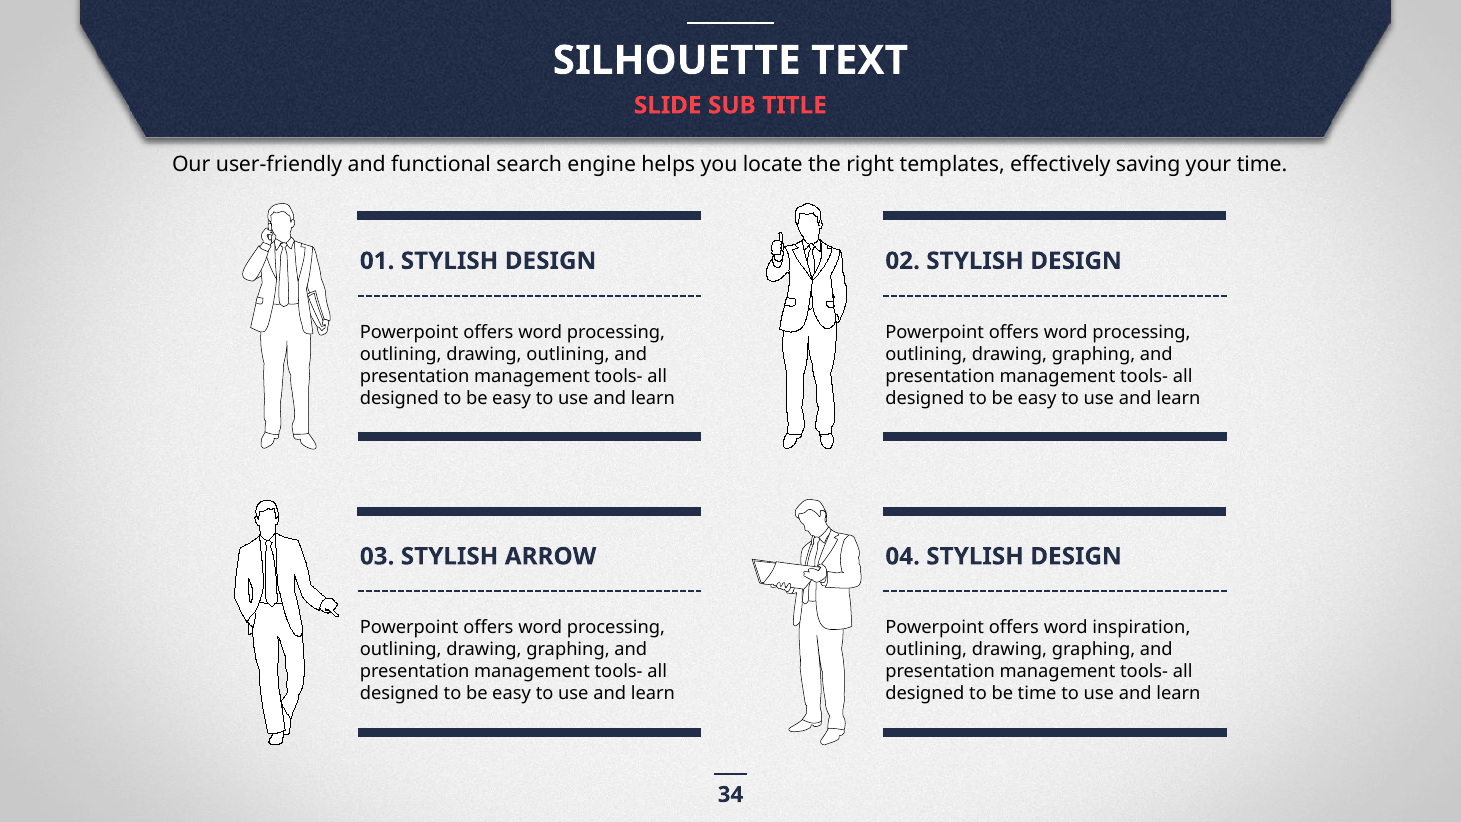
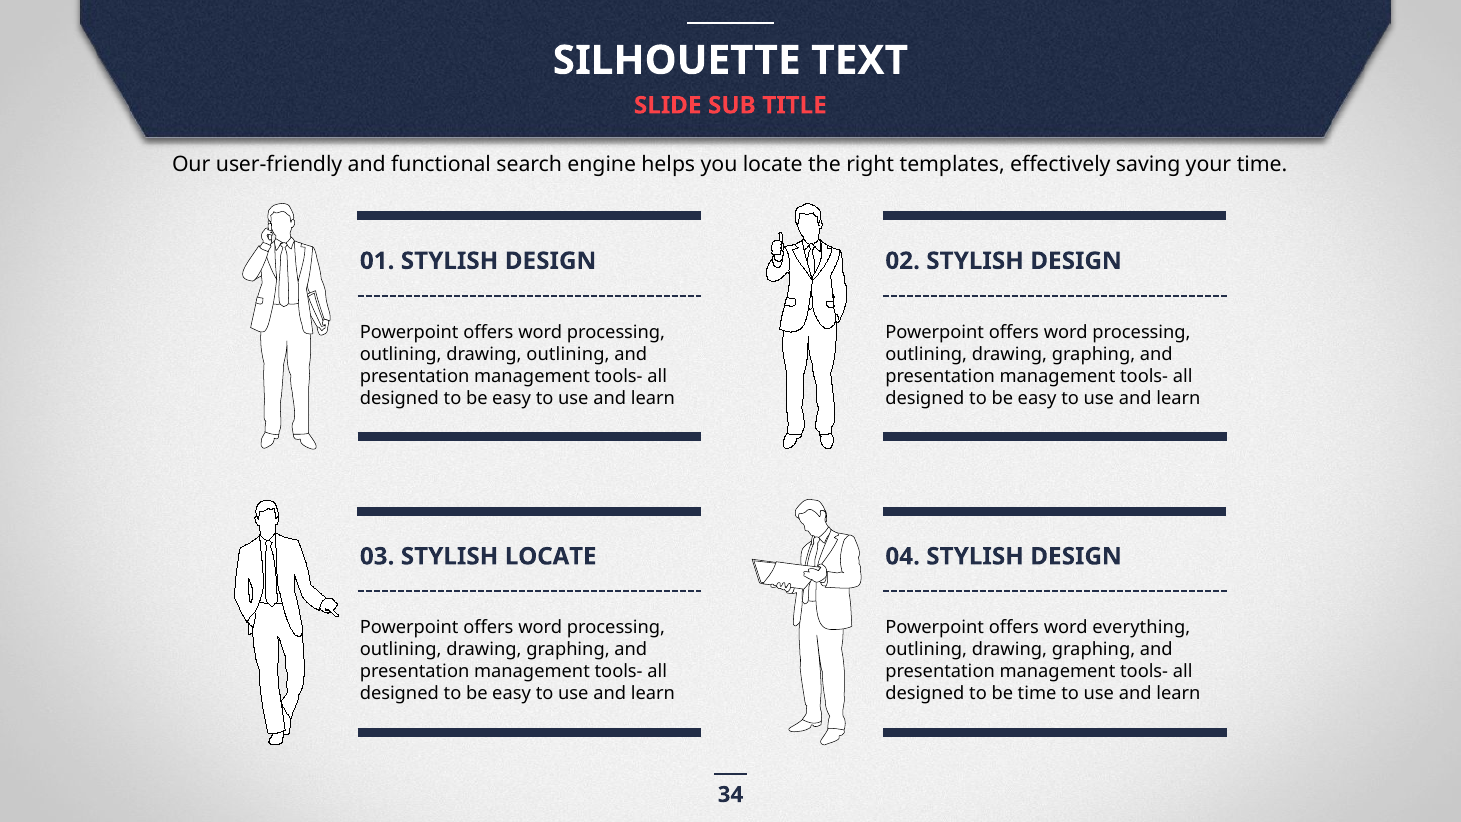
STYLISH ARROW: ARROW -> LOCATE
inspiration: inspiration -> everything
